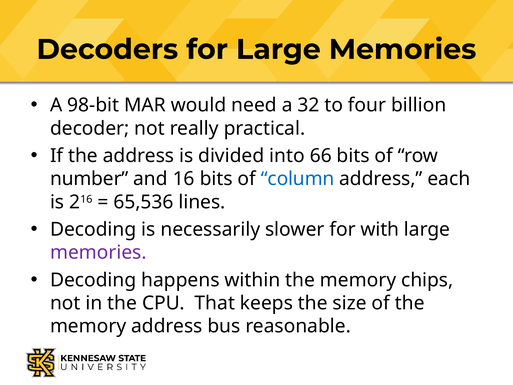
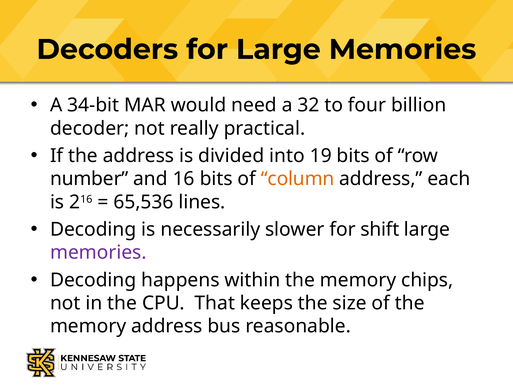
98-bit: 98-bit -> 34-bit
66: 66 -> 19
column colour: blue -> orange
with: with -> shift
